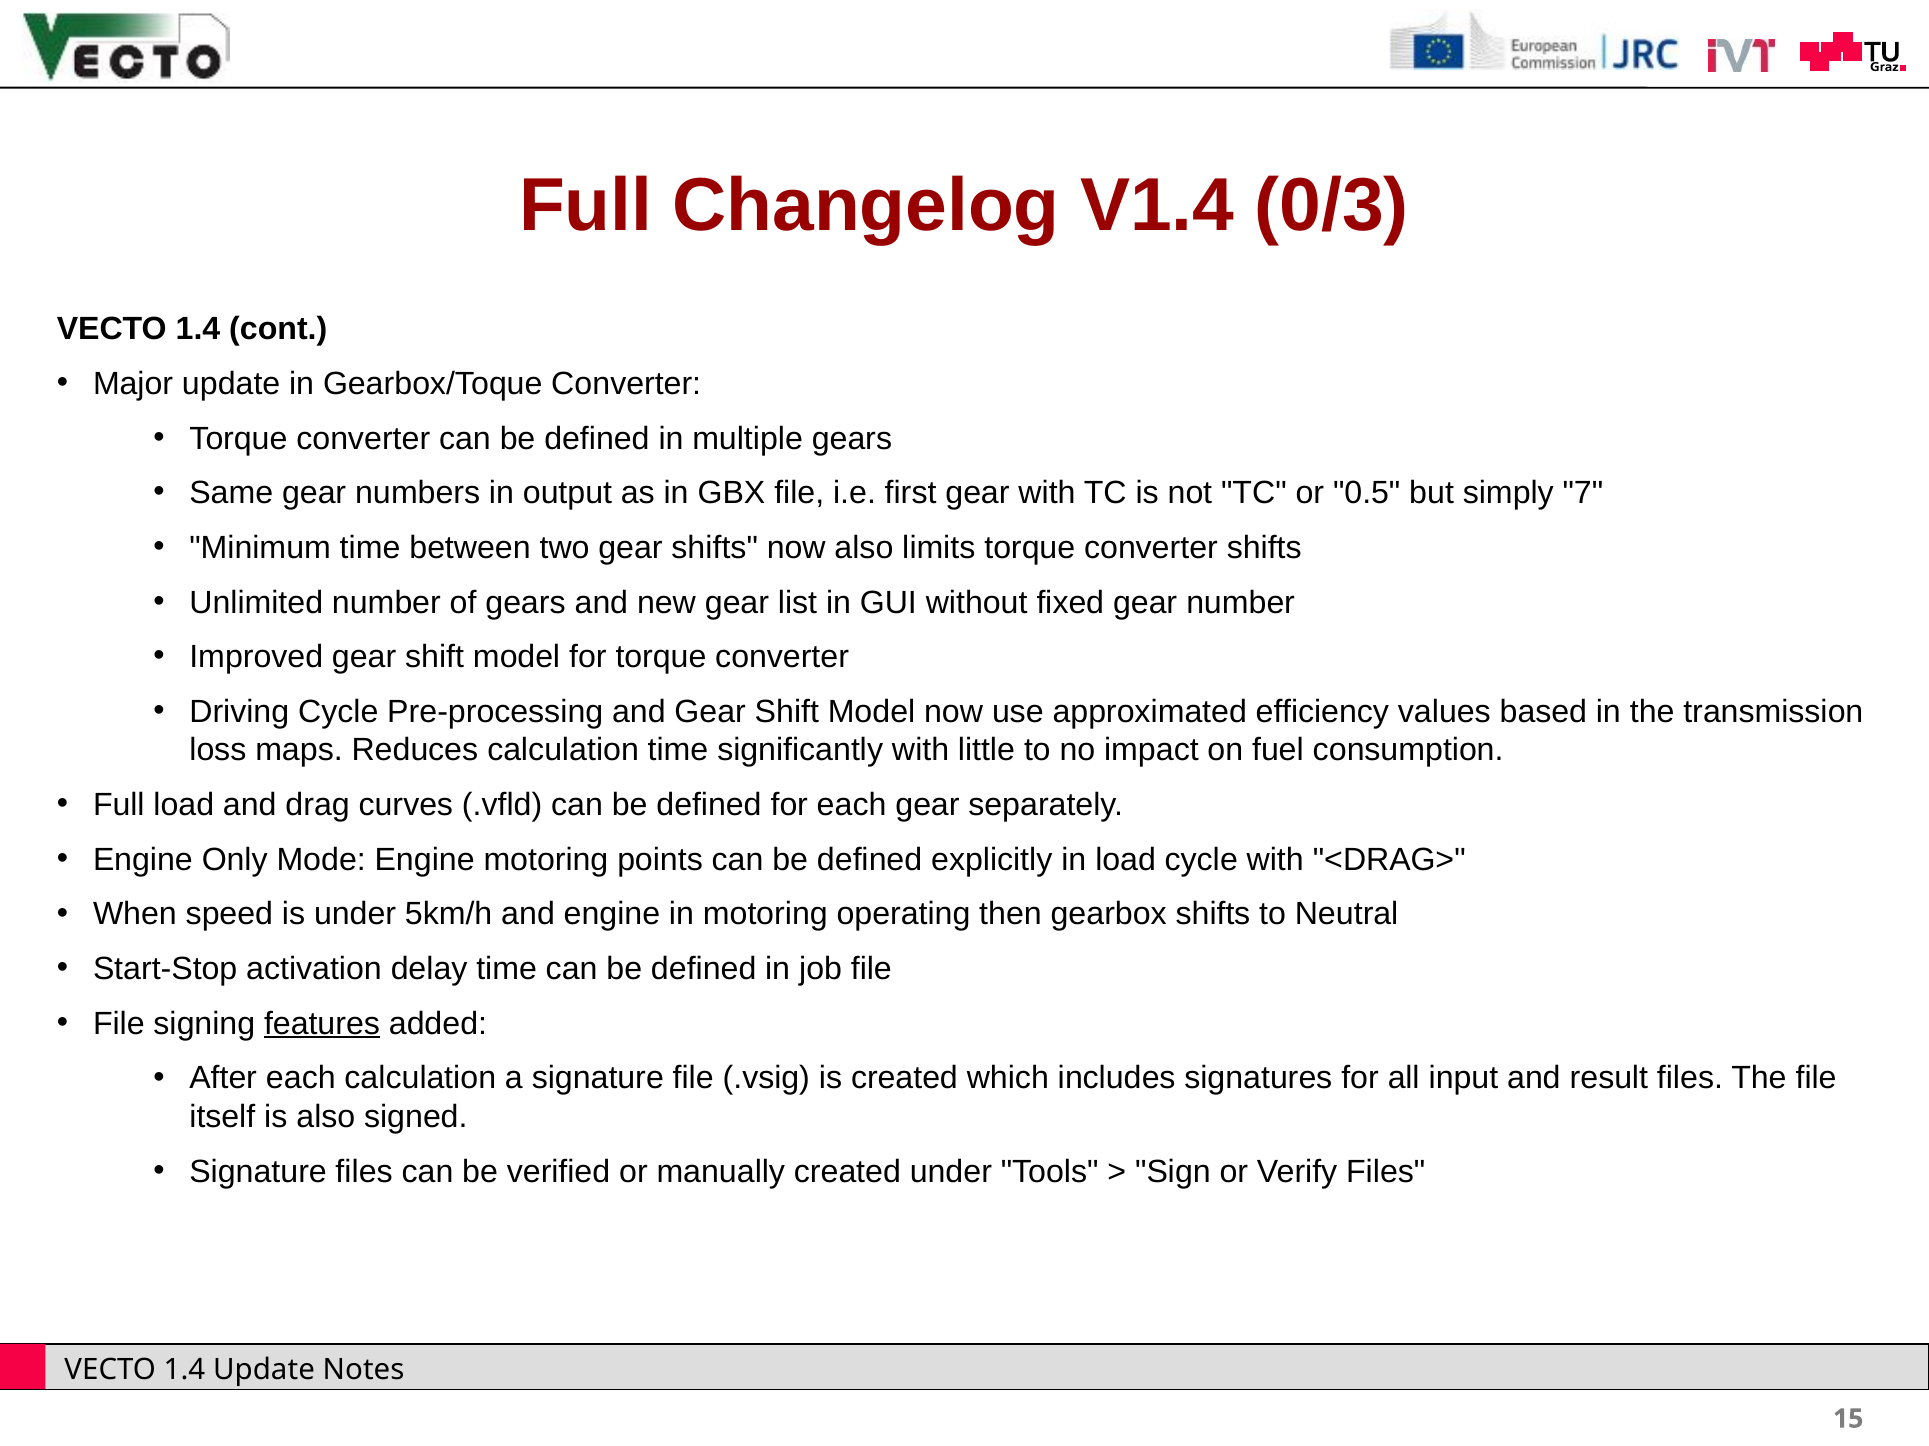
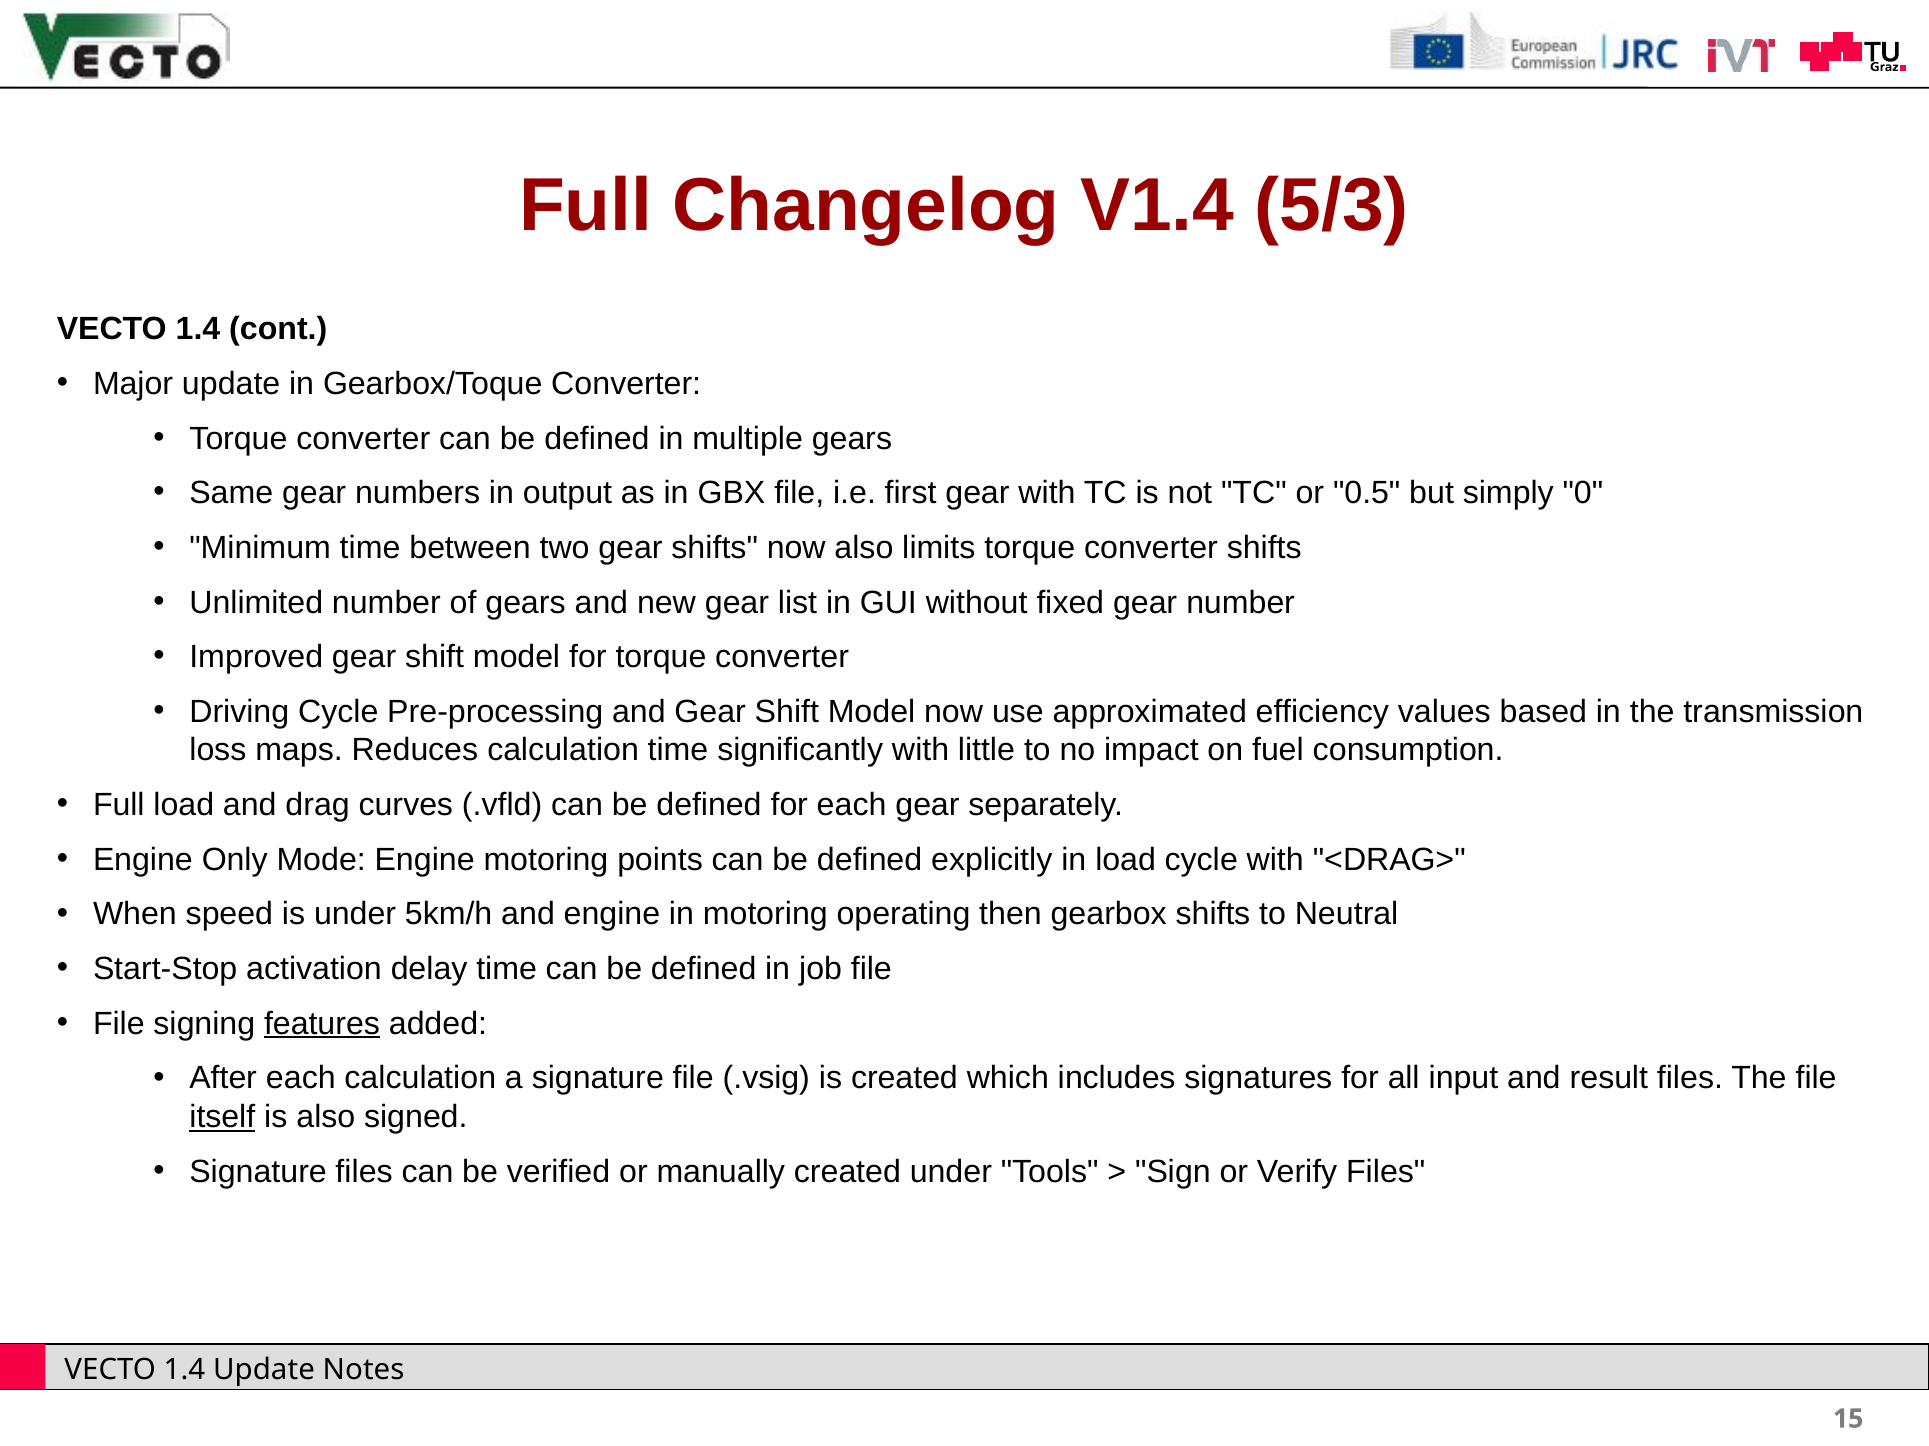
0/3: 0/3 -> 5/3
7: 7 -> 0
itself underline: none -> present
